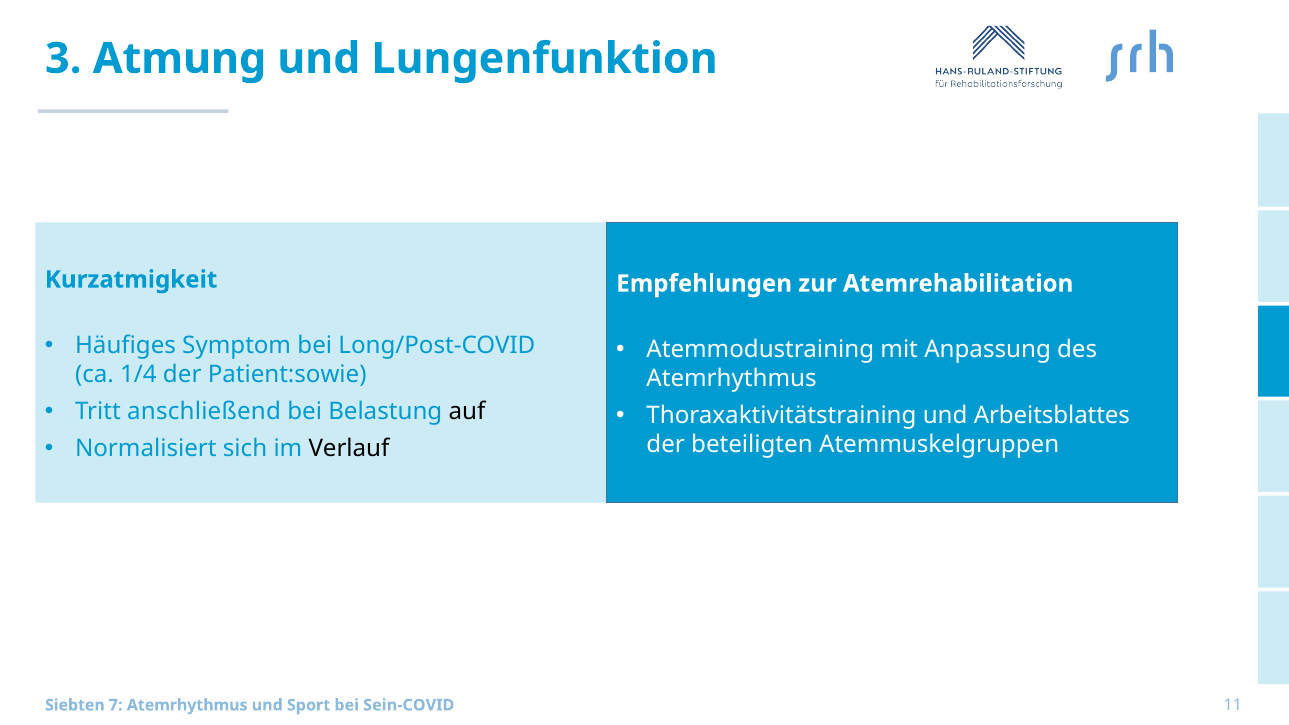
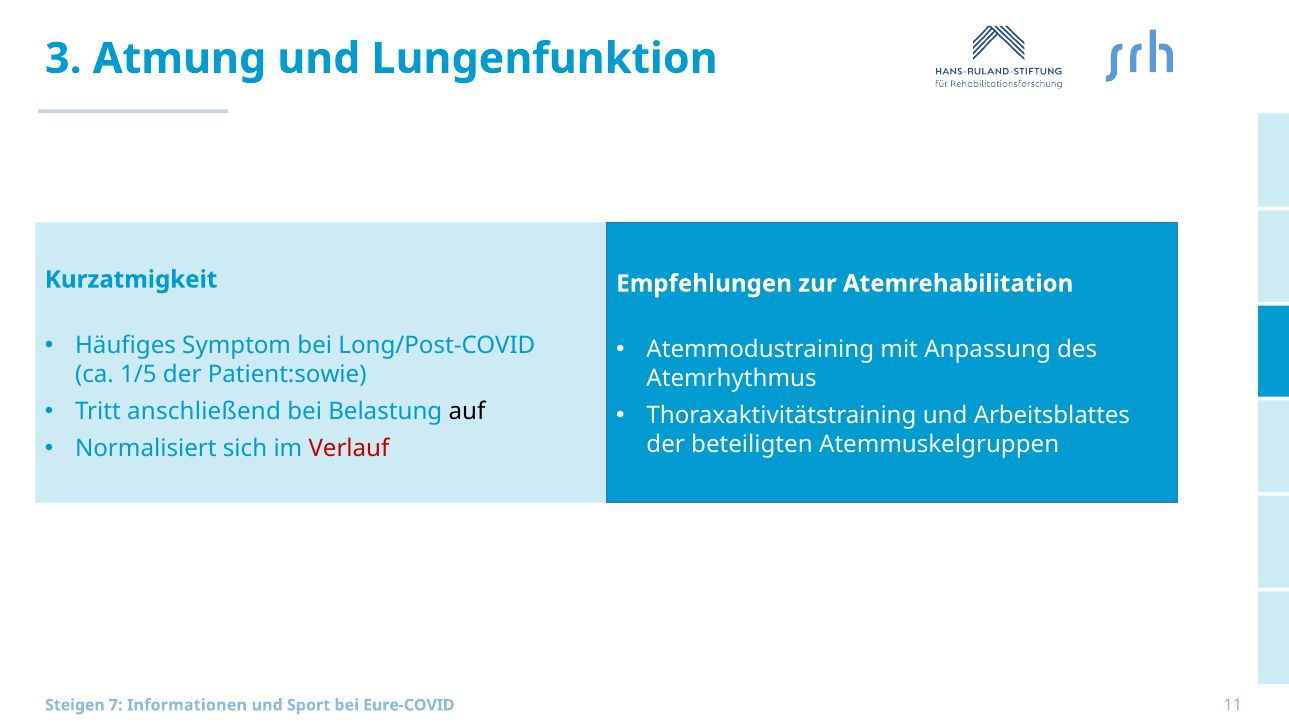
1/4: 1/4 -> 1/5
Verlauf colour: black -> red
Siebten: Siebten -> Steigen
7 Atemrhythmus: Atemrhythmus -> Informationen
Sein-COVID: Sein-COVID -> Eure-COVID
